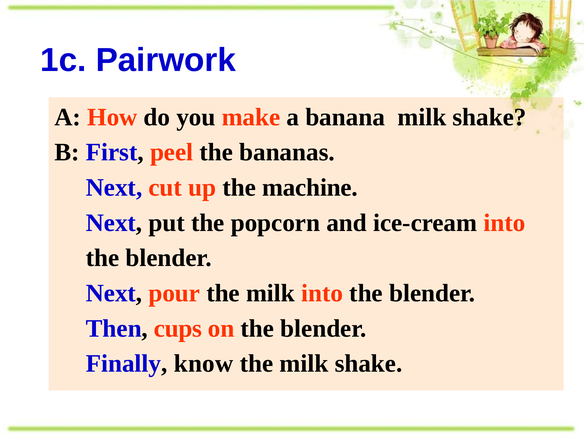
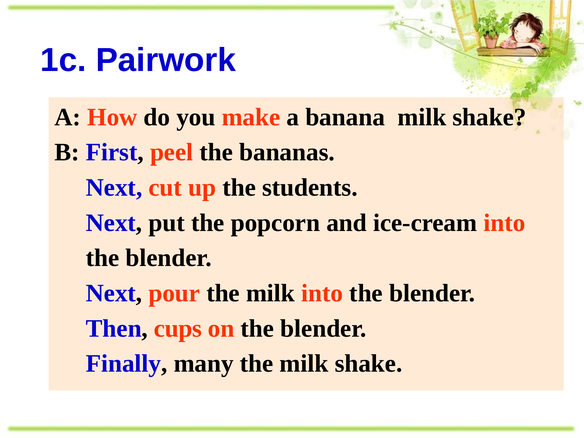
machine: machine -> students
know: know -> many
